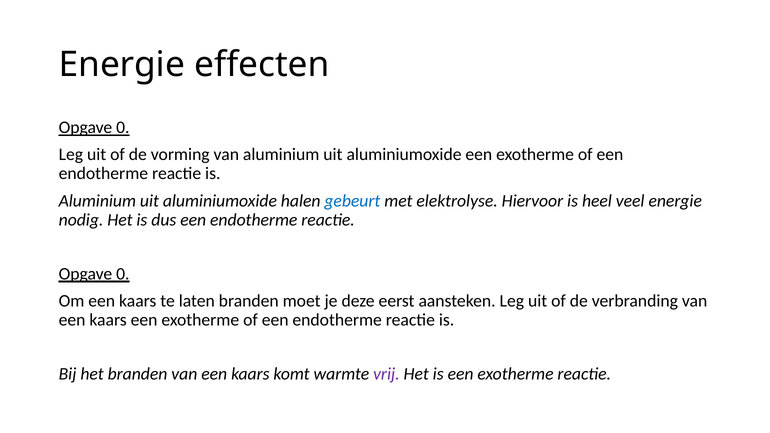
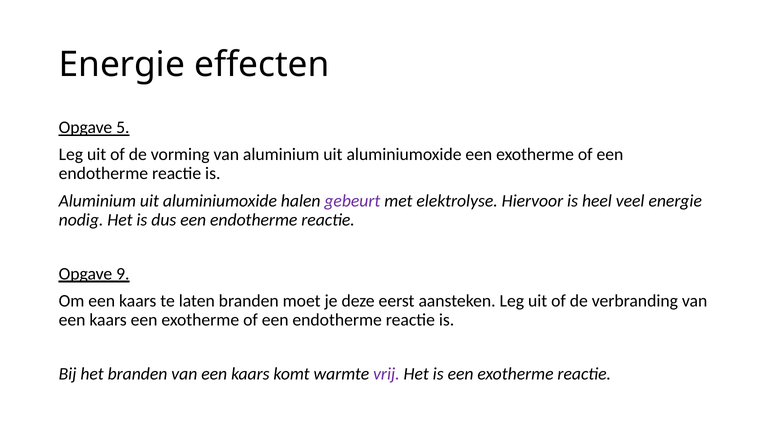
0 at (123, 128): 0 -> 5
gebeurt colour: blue -> purple
0 at (123, 274): 0 -> 9
